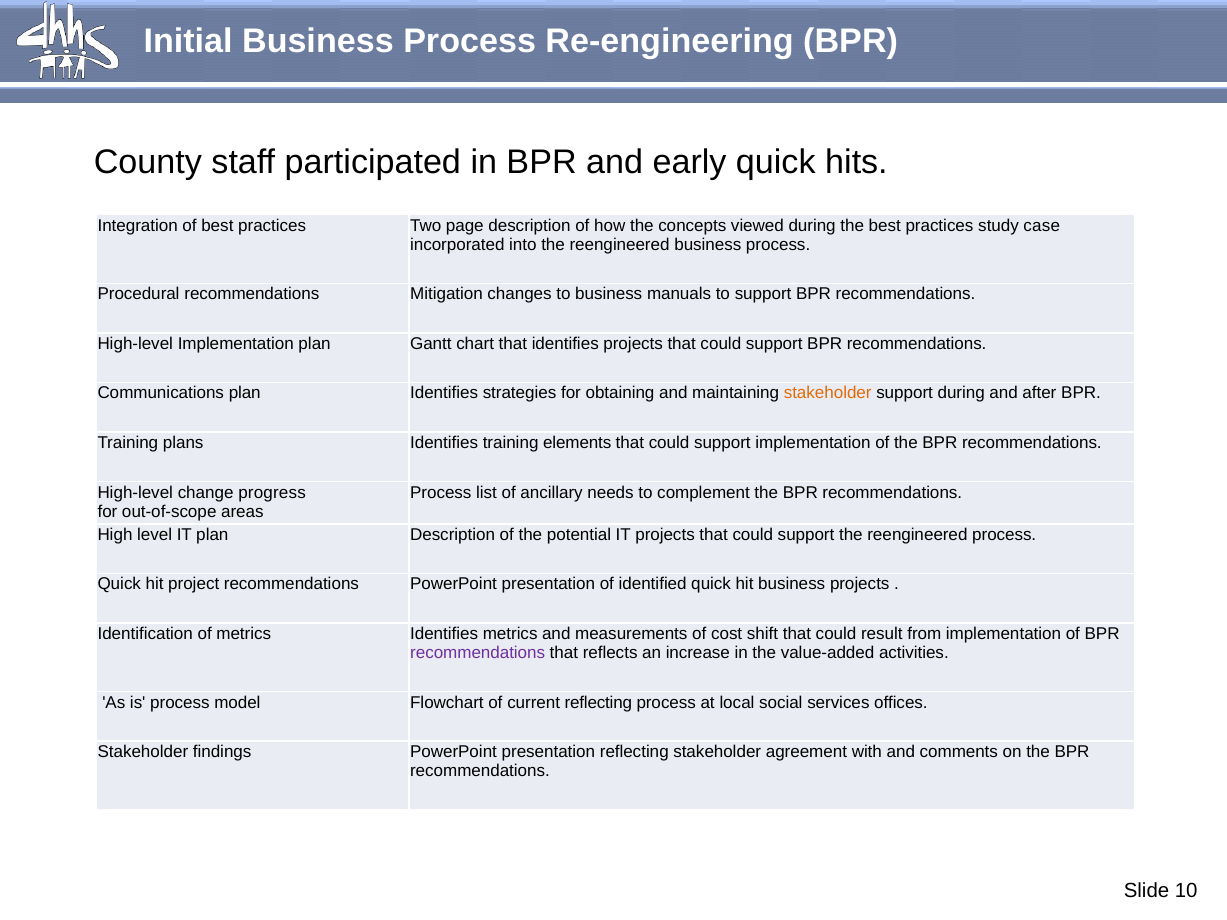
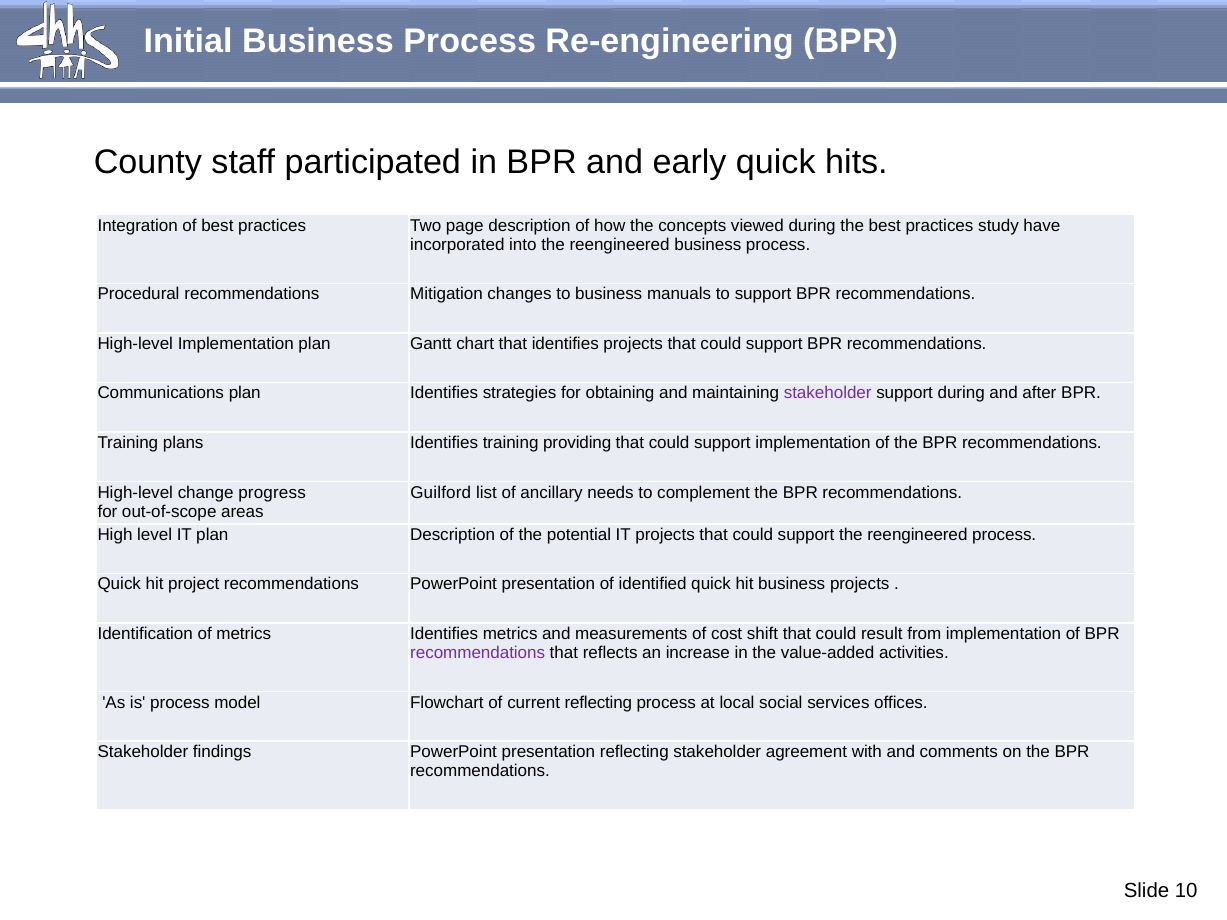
case: case -> have
stakeholder at (828, 393) colour: orange -> purple
elements: elements -> providing
Process at (441, 493): Process -> Guilford
